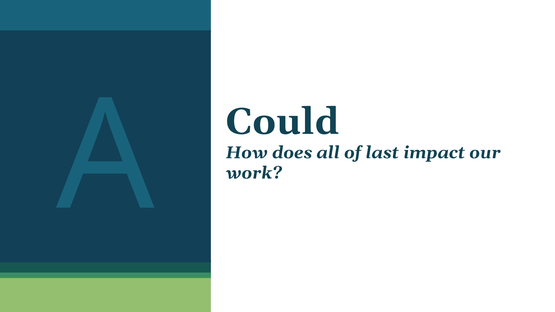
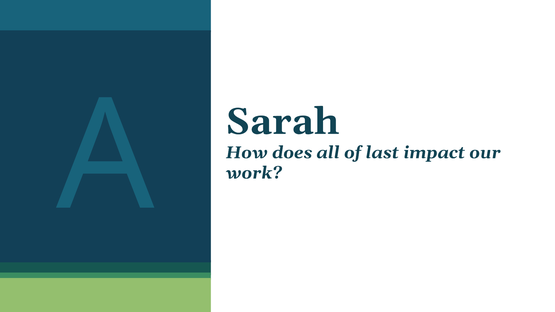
Could: Could -> Sarah
